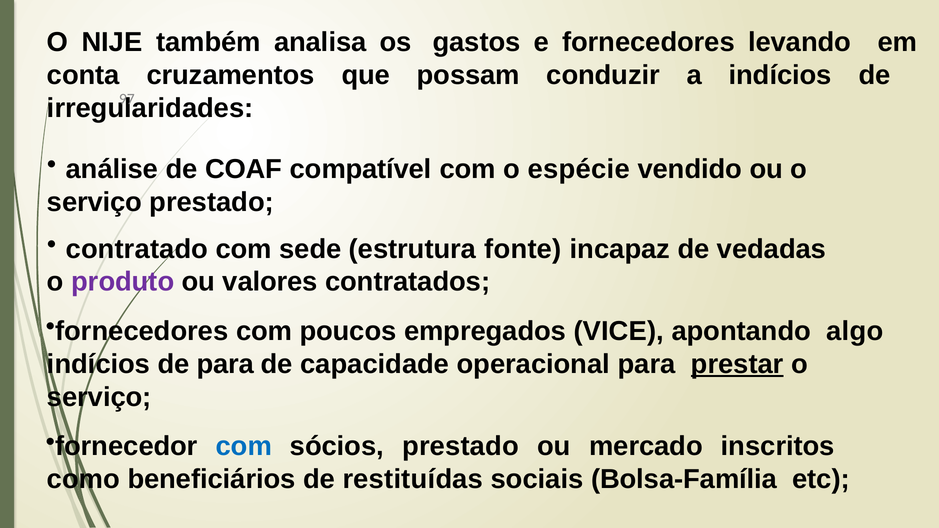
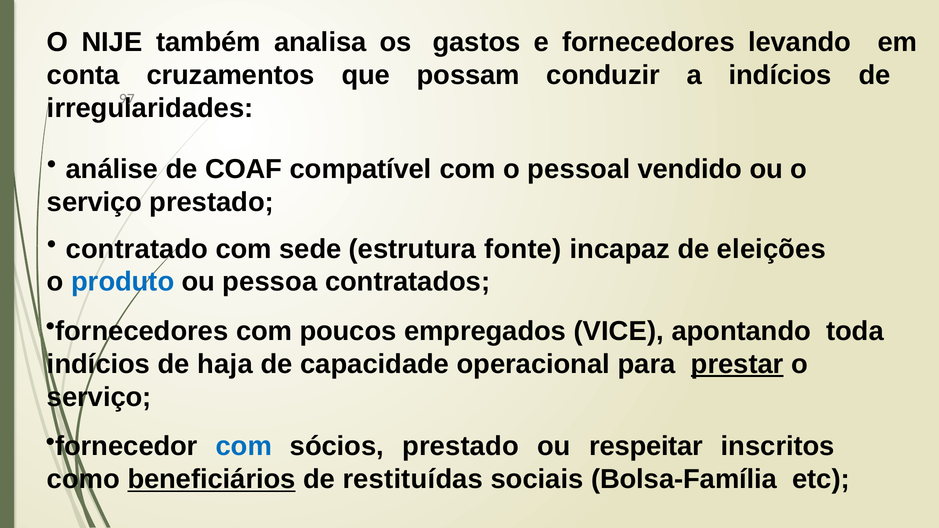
espécie: espécie -> pessoal
vedadas: vedadas -> eleições
produto colour: purple -> blue
valores: valores -> pessoa
algo: algo -> toda
de para: para -> haja
mercado: mercado -> respeitar
beneficiários underline: none -> present
